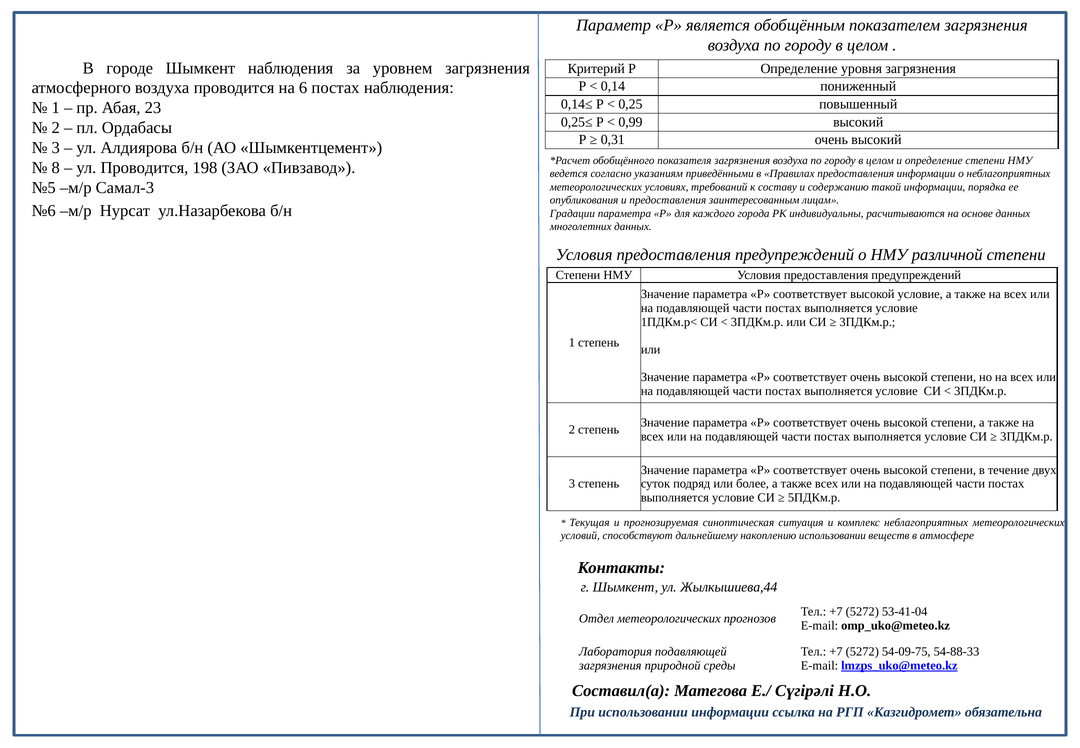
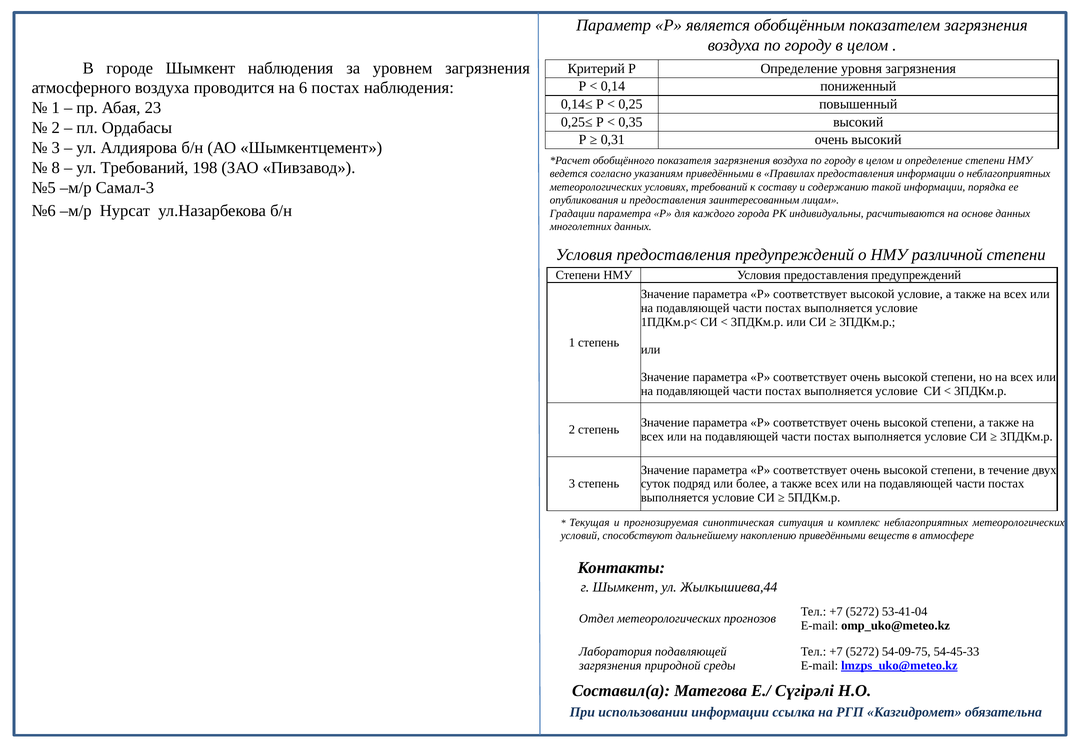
0,99: 0,99 -> 0,35
ул Проводится: Проводится -> Требований
накоплению использовании: использовании -> приведёнными
54-88-33: 54-88-33 -> 54-45-33
